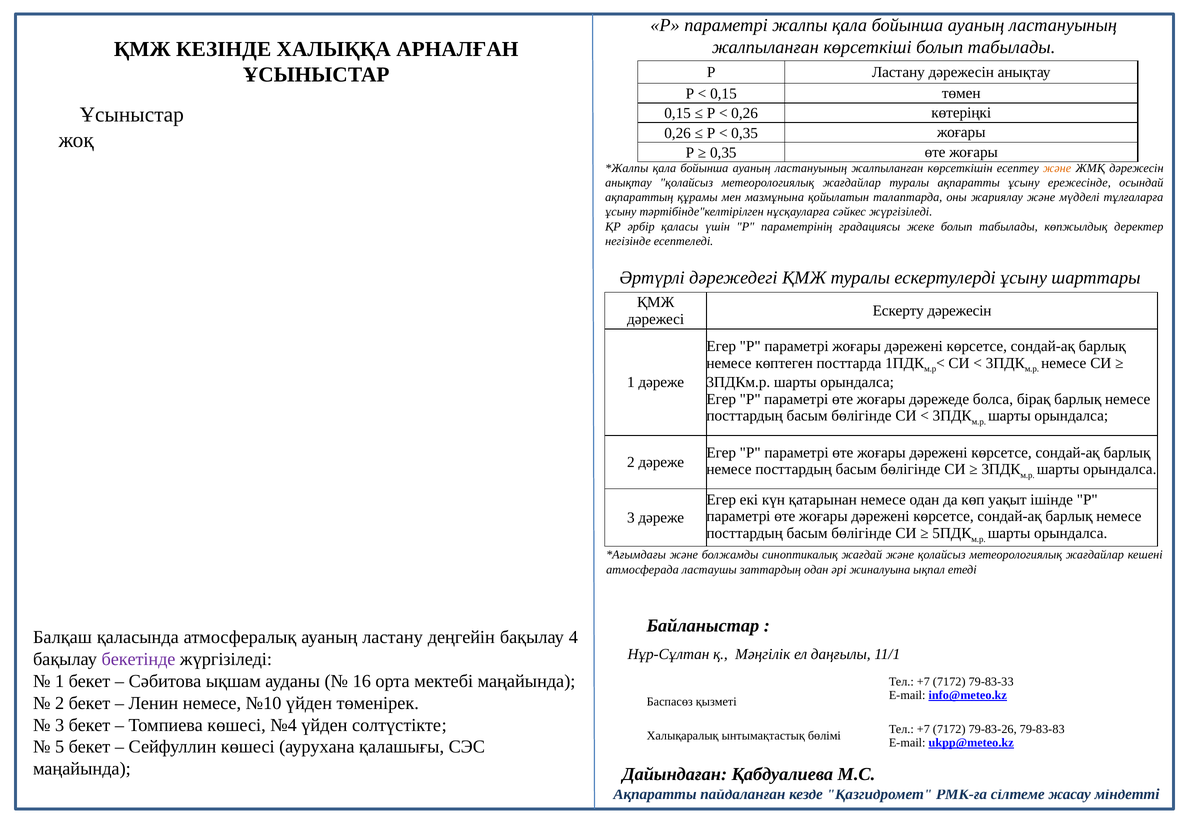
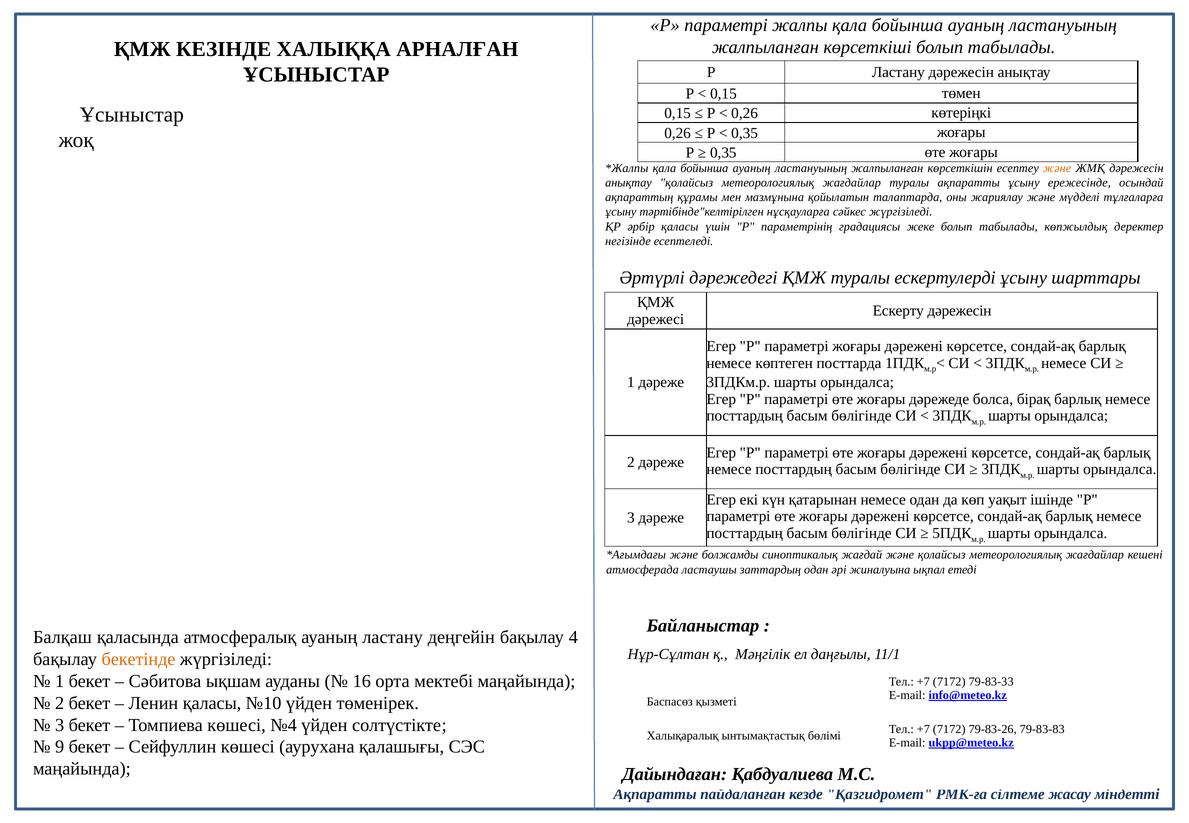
бекетінде colour: purple -> orange
Ленин немесе: немесе -> қаласы
5: 5 -> 9
